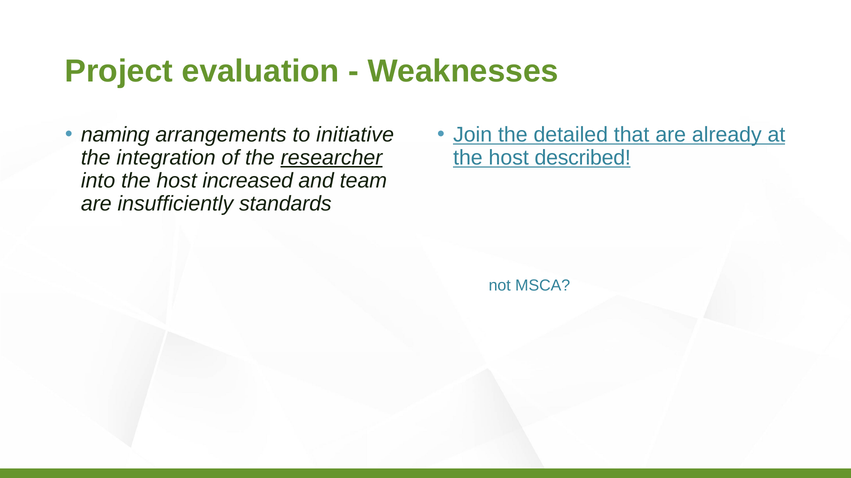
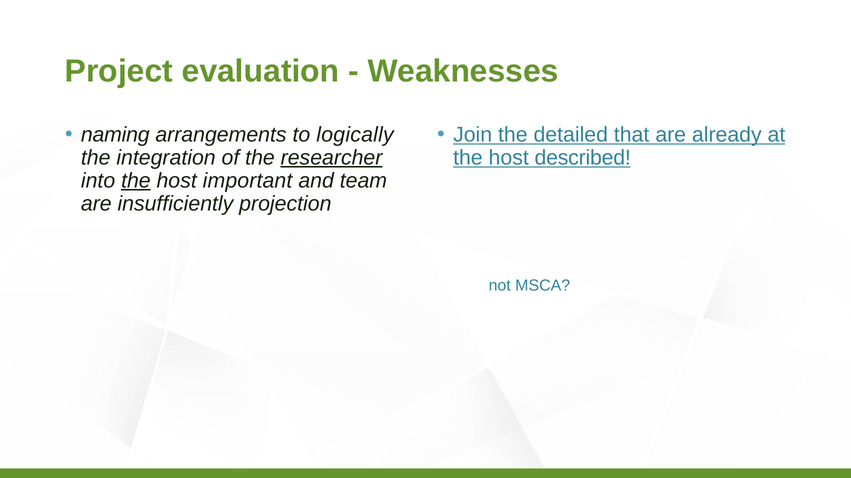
initiative: initiative -> logically
the at (136, 181) underline: none -> present
increased: increased -> important
standards: standards -> projection
